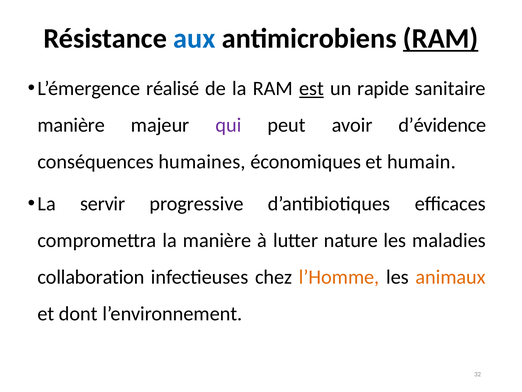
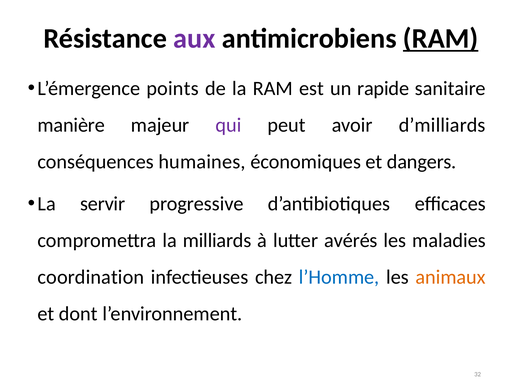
aux colour: blue -> purple
réalisé: réalisé -> points
est underline: present -> none
d’évidence: d’évidence -> d’milliards
humain: humain -> dangers
la manière: manière -> milliards
nature: nature -> avérés
collaboration: collaboration -> coordination
l’Homme colour: orange -> blue
